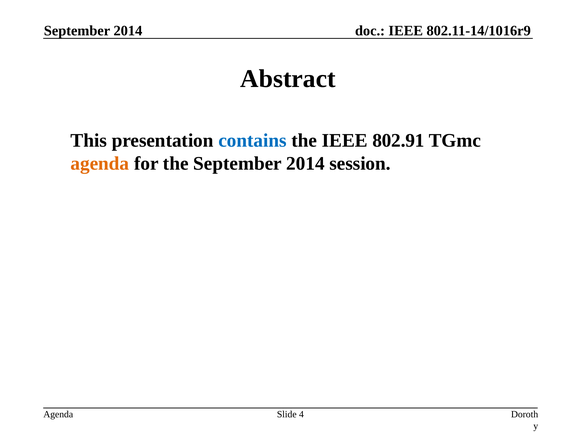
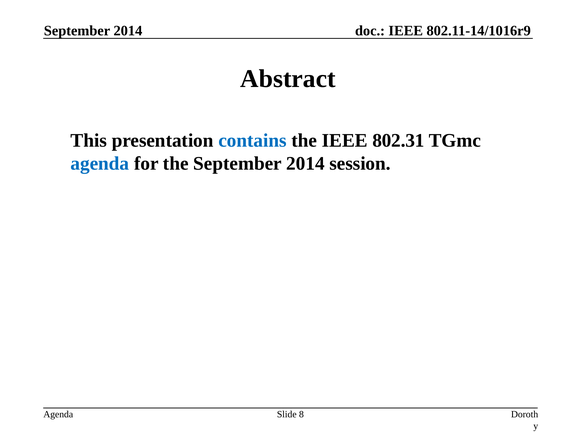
802.91: 802.91 -> 802.31
agenda at (100, 164) colour: orange -> blue
4: 4 -> 8
